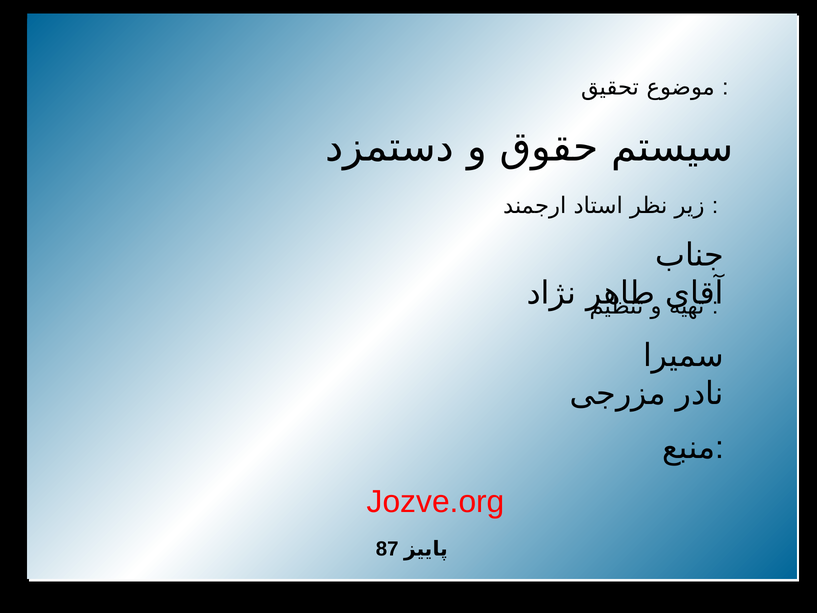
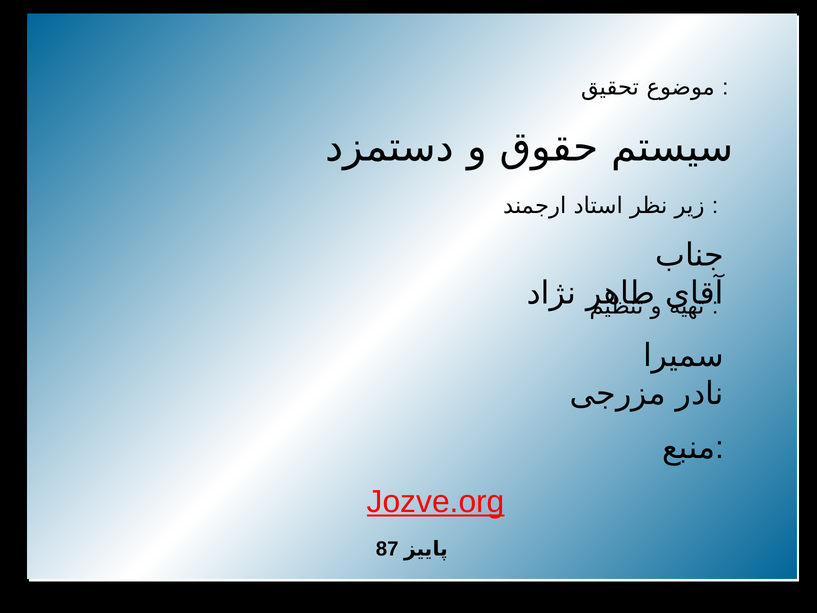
Jozve.org underline: none -> present
